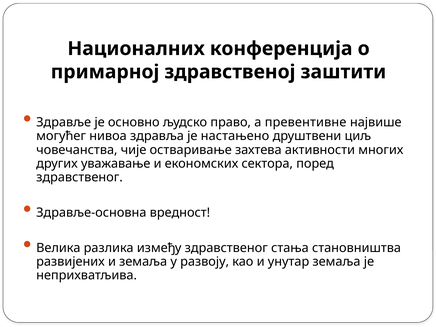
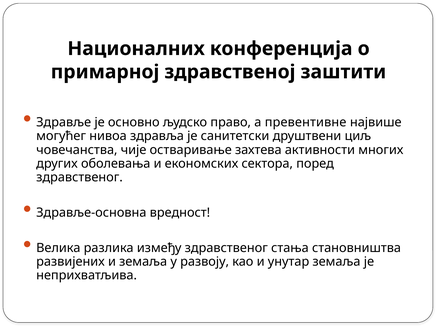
настањено: настањено -> санитетски
уважавање: уважавање -> оболевања
